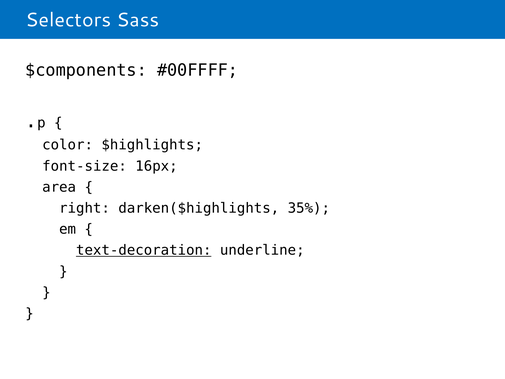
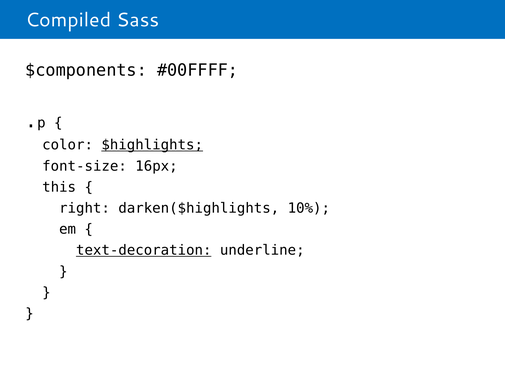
Selectors: Selectors -> Compiled
$highlights underline: none -> present
area: area -> this
35%: 35% -> 10%
